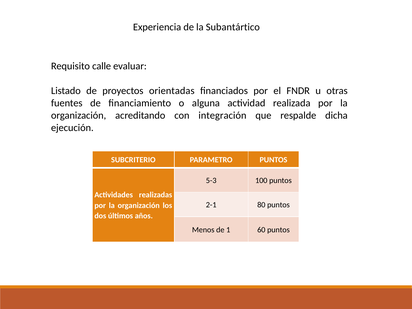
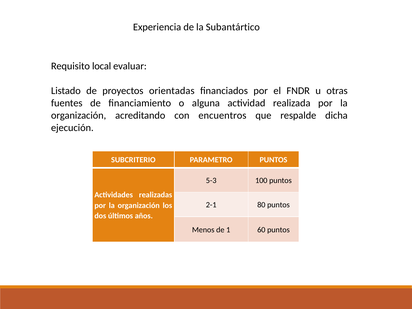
calle: calle -> local
integración: integración -> encuentros
